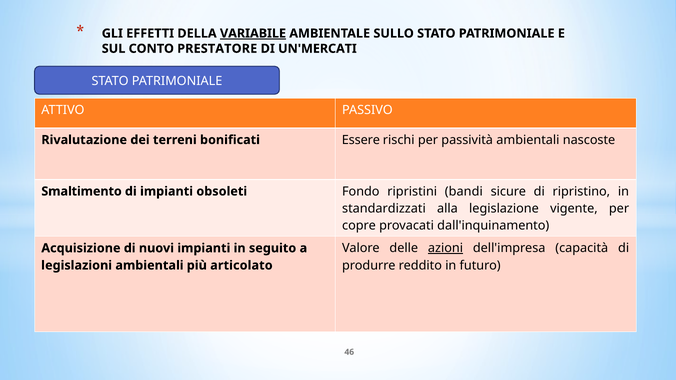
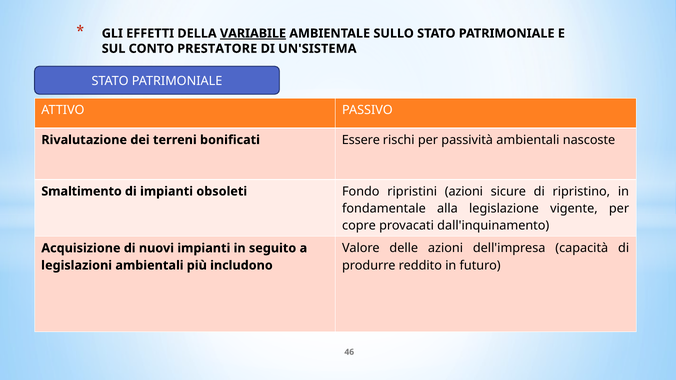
UN'MERCATI: UN'MERCATI -> UN'SISTEMA
ripristini bandi: bandi -> azioni
standardizzati: standardizzati -> fondamentale
azioni at (446, 248) underline: present -> none
articolato: articolato -> includono
